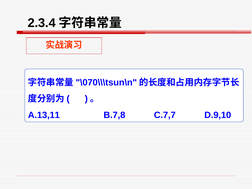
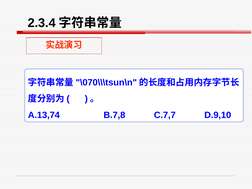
A.13,11: A.13,11 -> A.13,74
